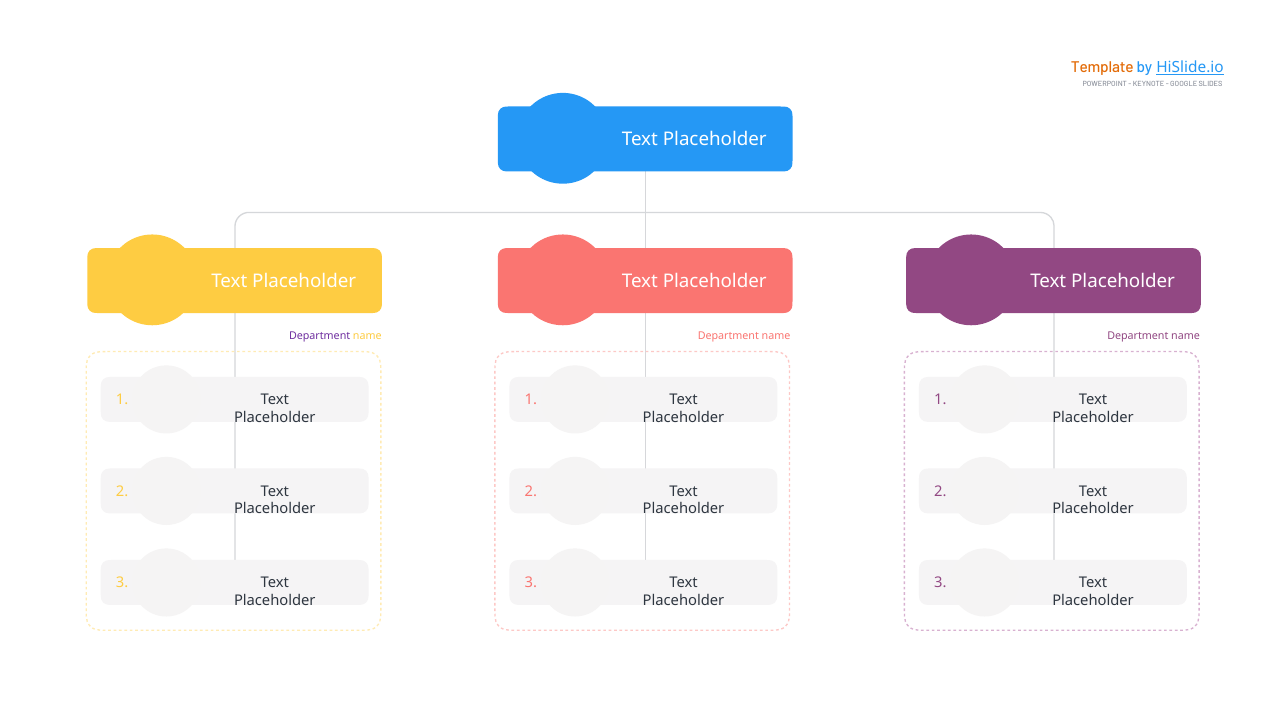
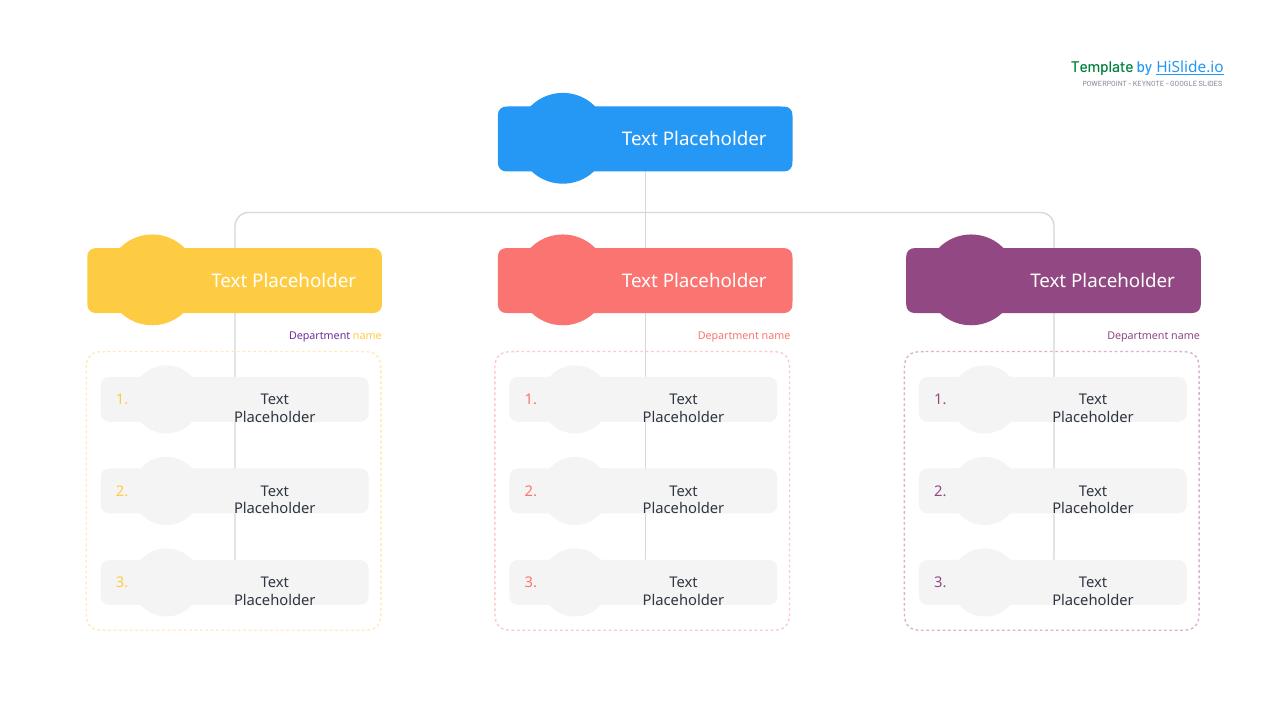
Template colour: orange -> green
